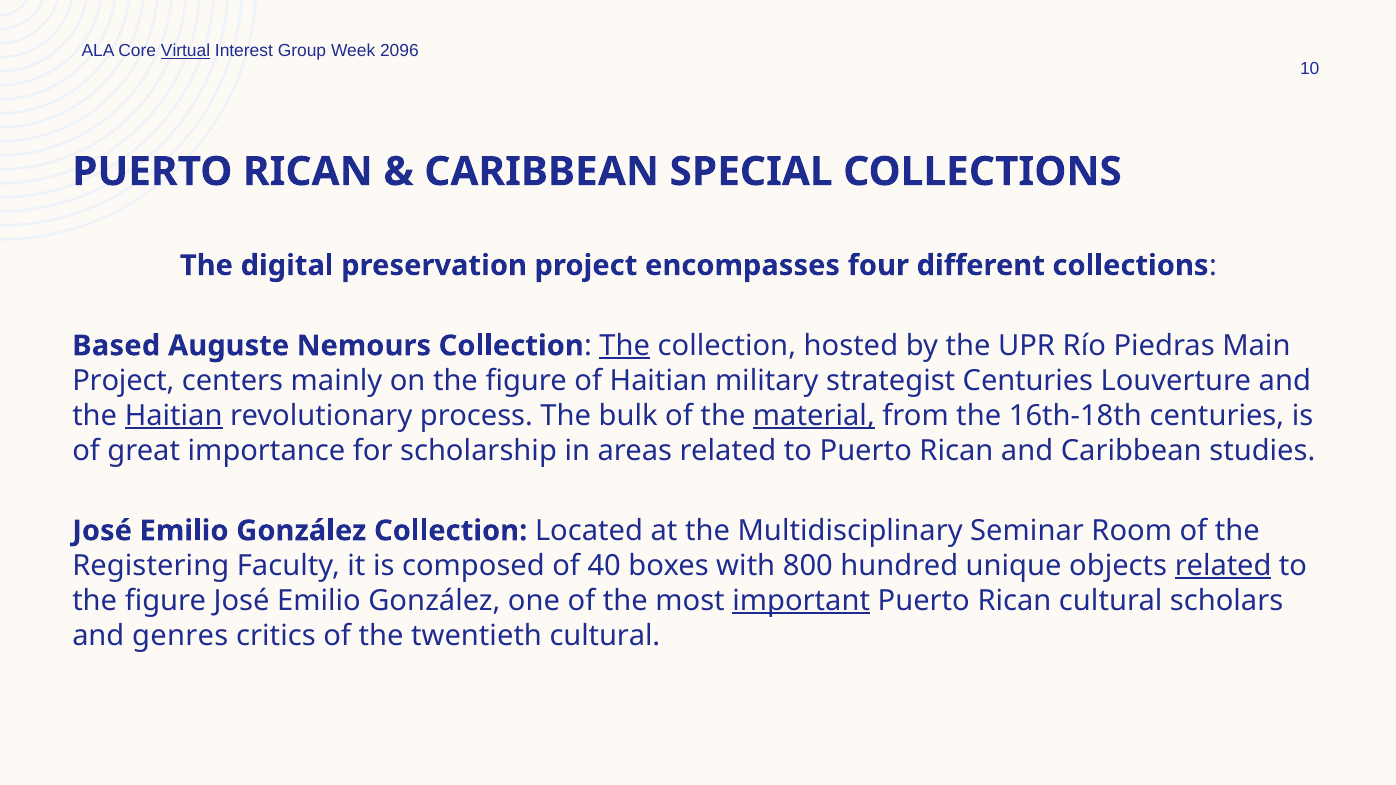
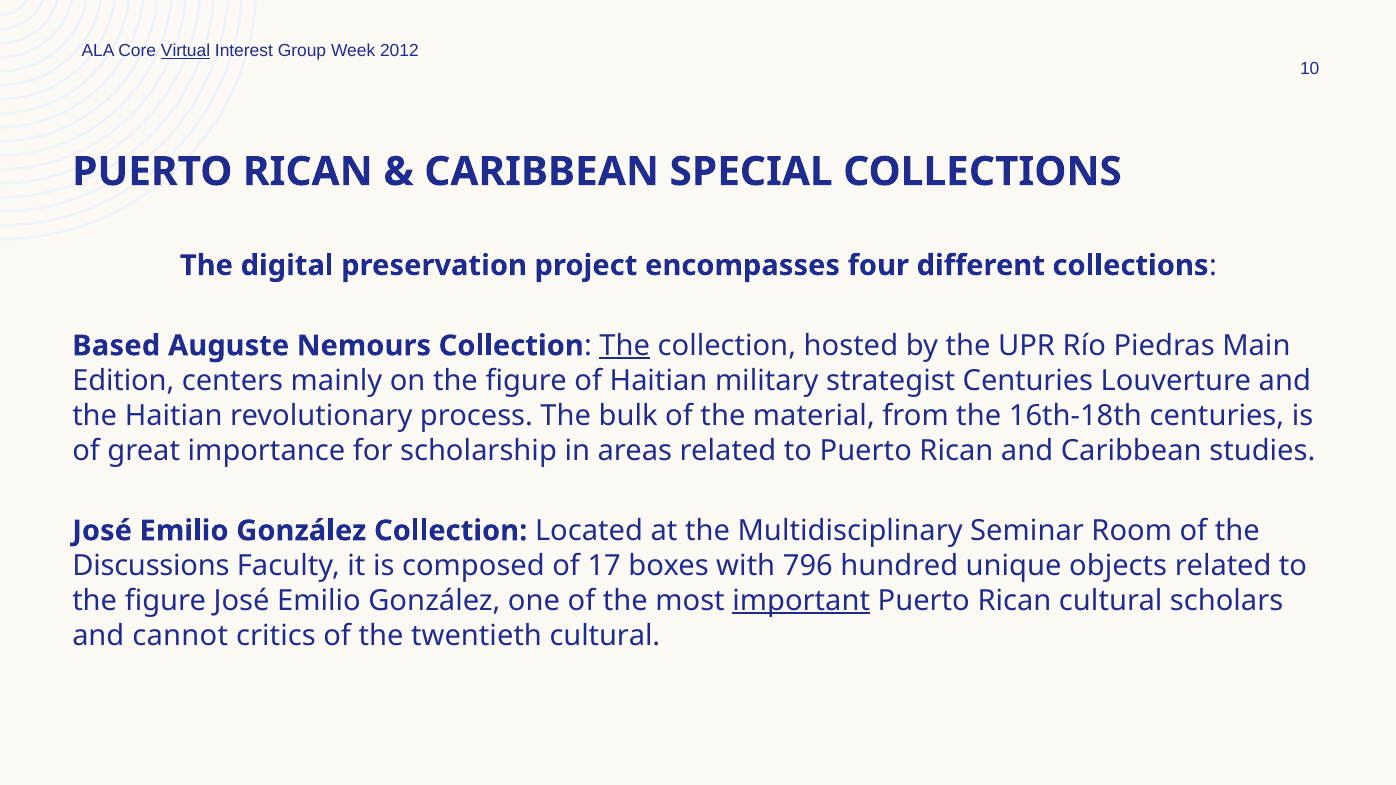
2096: 2096 -> 2012
Project at (123, 381): Project -> Edition
Haitian at (174, 416) underline: present -> none
material underline: present -> none
Registering: Registering -> Discussions
40: 40 -> 17
800: 800 -> 796
related at (1223, 566) underline: present -> none
genres: genres -> cannot
